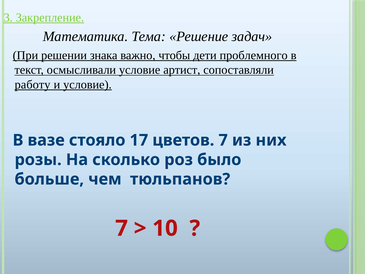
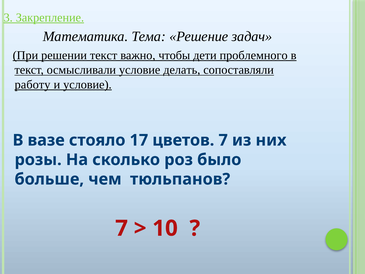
решении знака: знака -> текст
артист: артист -> делать
